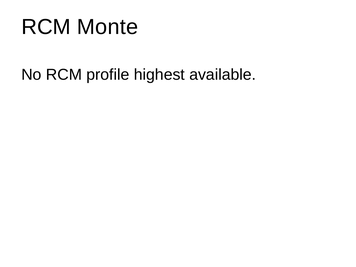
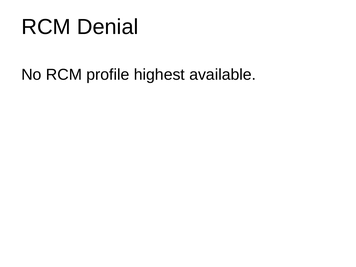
Monte: Monte -> Denial
